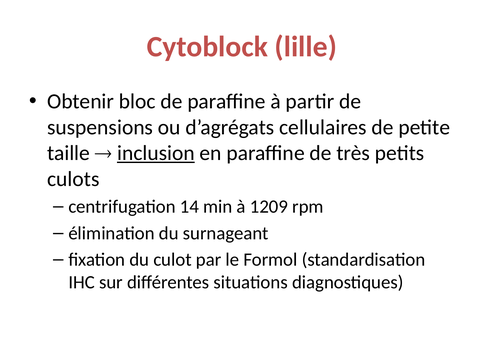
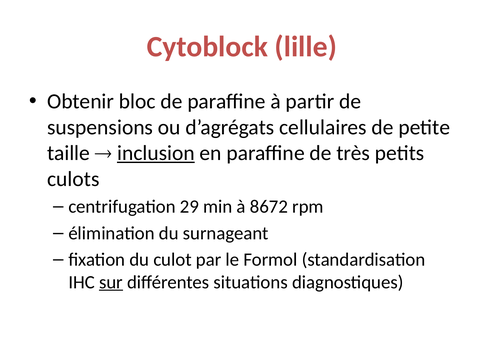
14: 14 -> 29
1209: 1209 -> 8672
sur underline: none -> present
